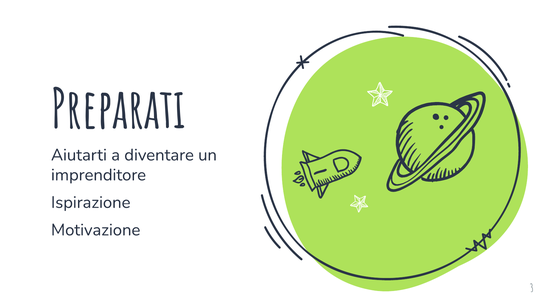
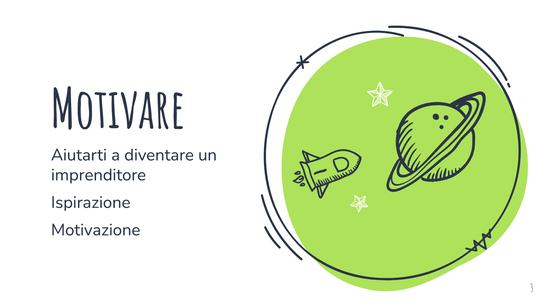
Preparati: Preparati -> Motivare
